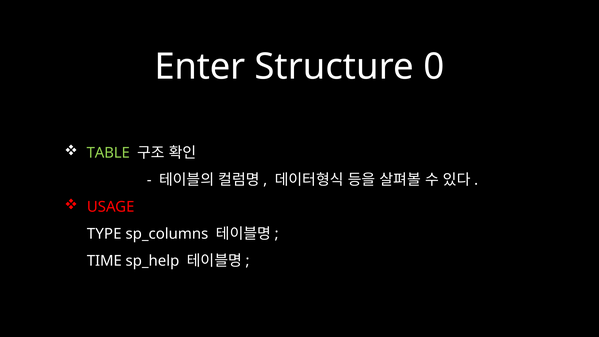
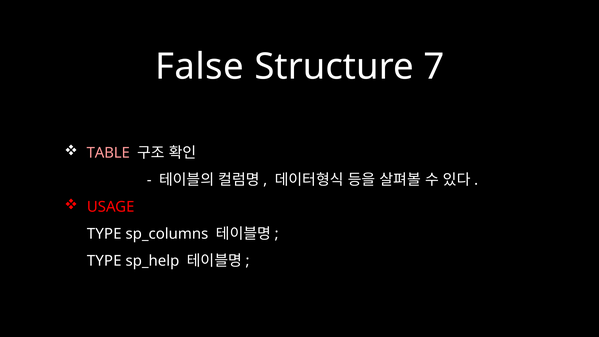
Enter: Enter -> False
0: 0 -> 7
TABLE colour: light green -> pink
TIME at (104, 261): TIME -> TYPE
